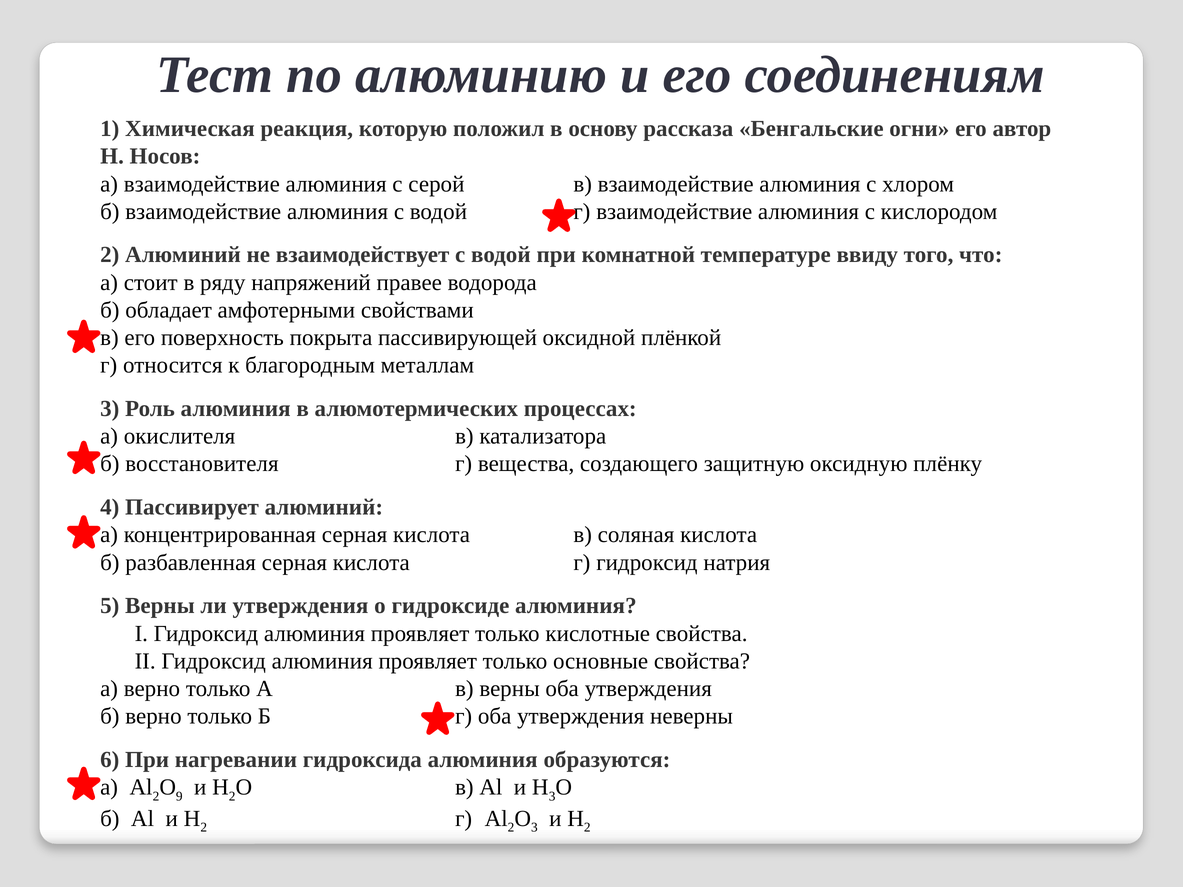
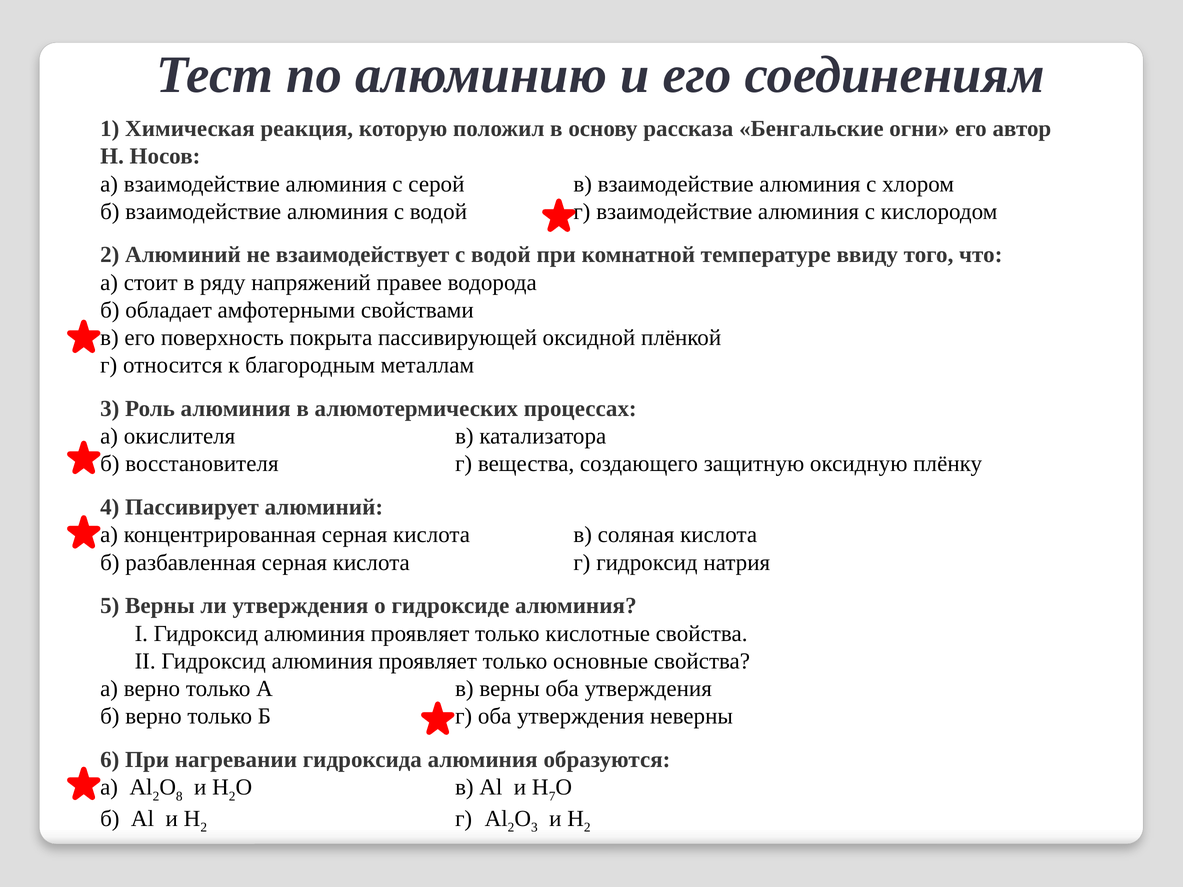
9: 9 -> 8
3 at (552, 796): 3 -> 7
